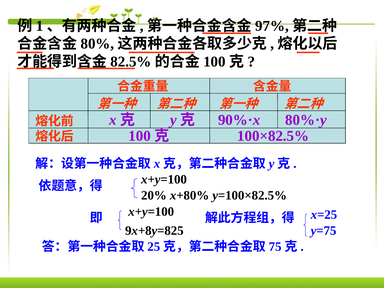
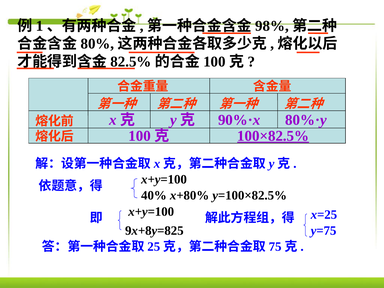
97%: 97% -> 98%
100×82.5% underline: none -> present
20%: 20% -> 40%
